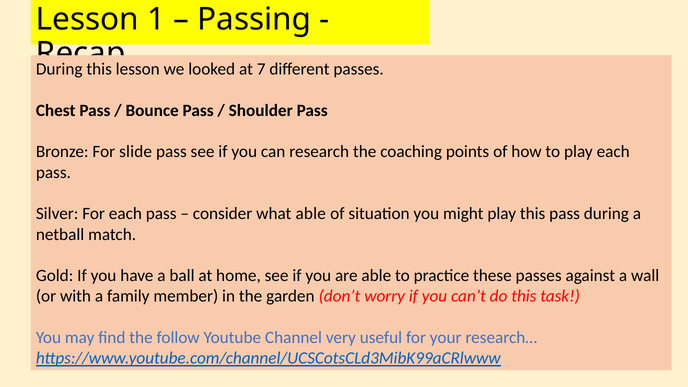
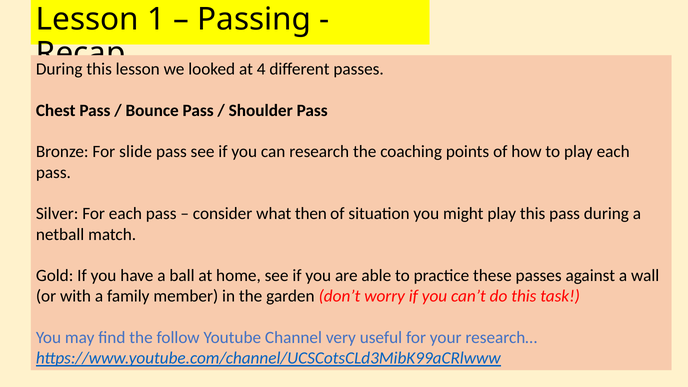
7: 7 -> 4
what able: able -> then
